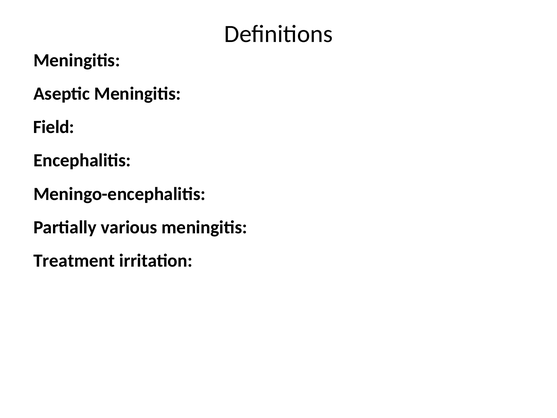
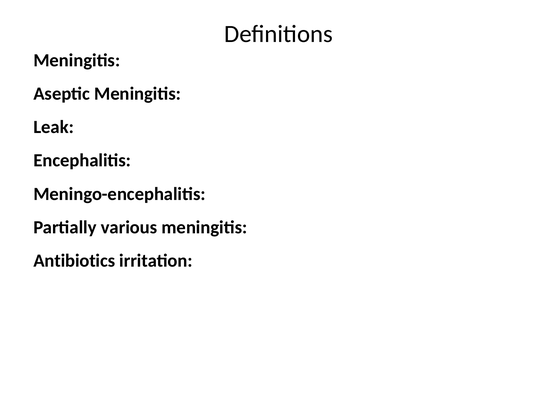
Field: Field -> Leak
Treatment: Treatment -> Antibiotics
